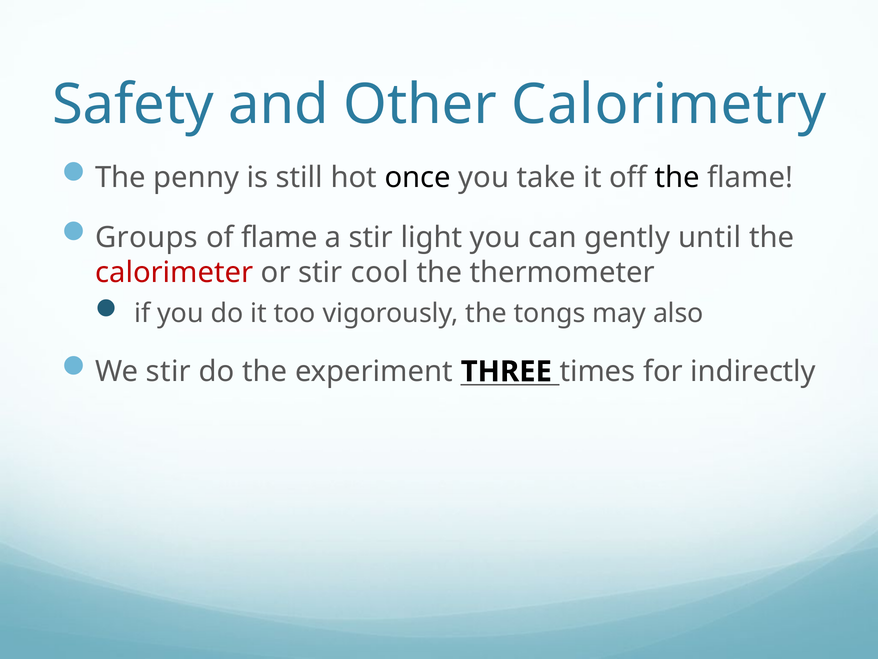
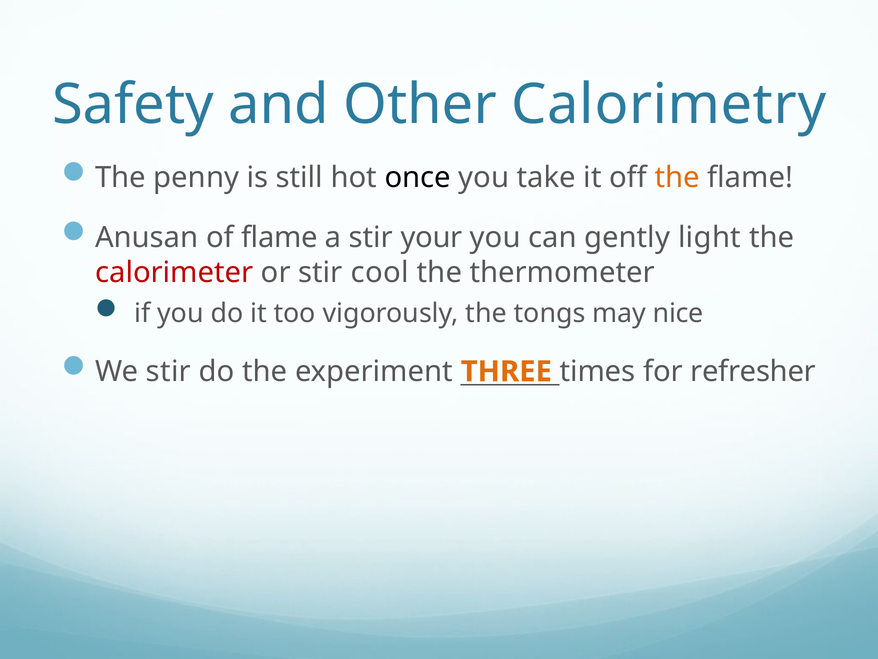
the at (677, 178) colour: black -> orange
Groups: Groups -> Anusan
light: light -> your
until: until -> light
also: also -> nice
THREE colour: black -> orange
indirectly: indirectly -> refresher
